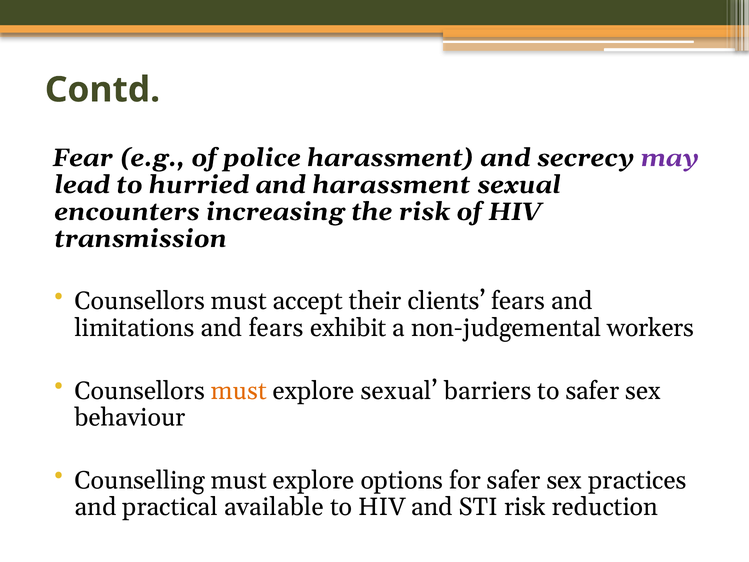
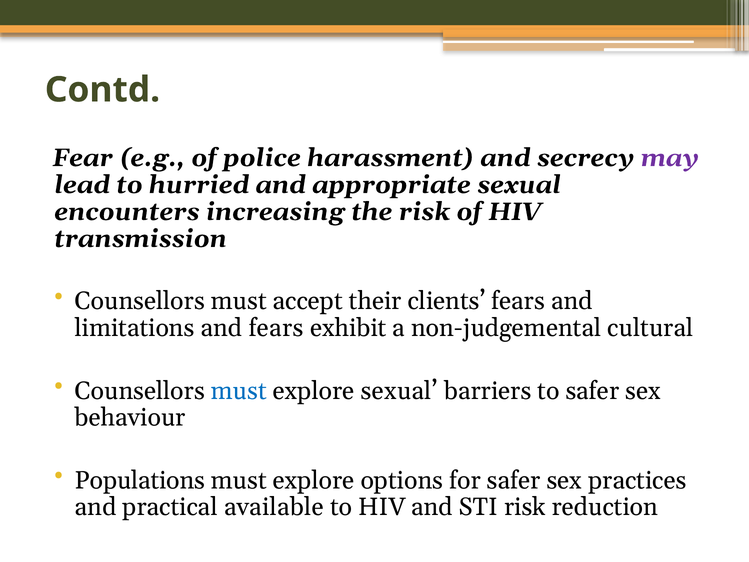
and harassment: harassment -> appropriate
workers: workers -> cultural
must at (239, 391) colour: orange -> blue
Counselling: Counselling -> Populations
